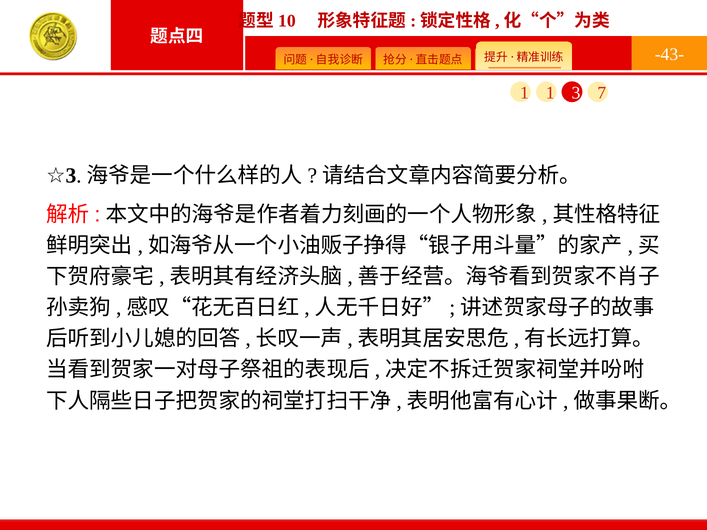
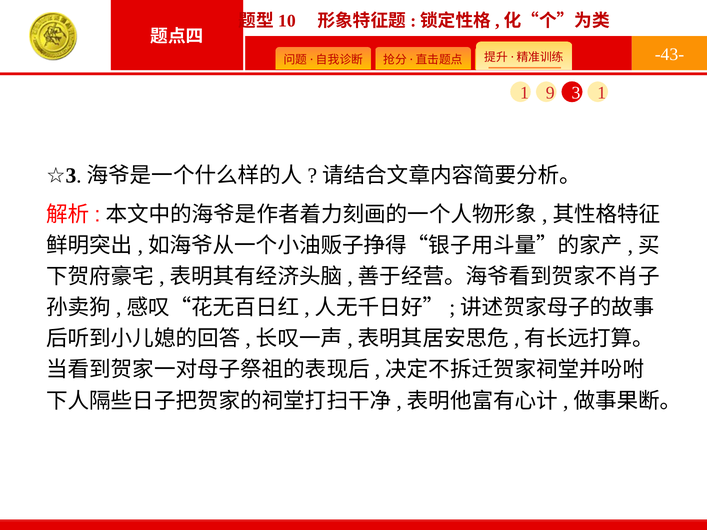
1 1: 1 -> 9
3 7: 7 -> 1
